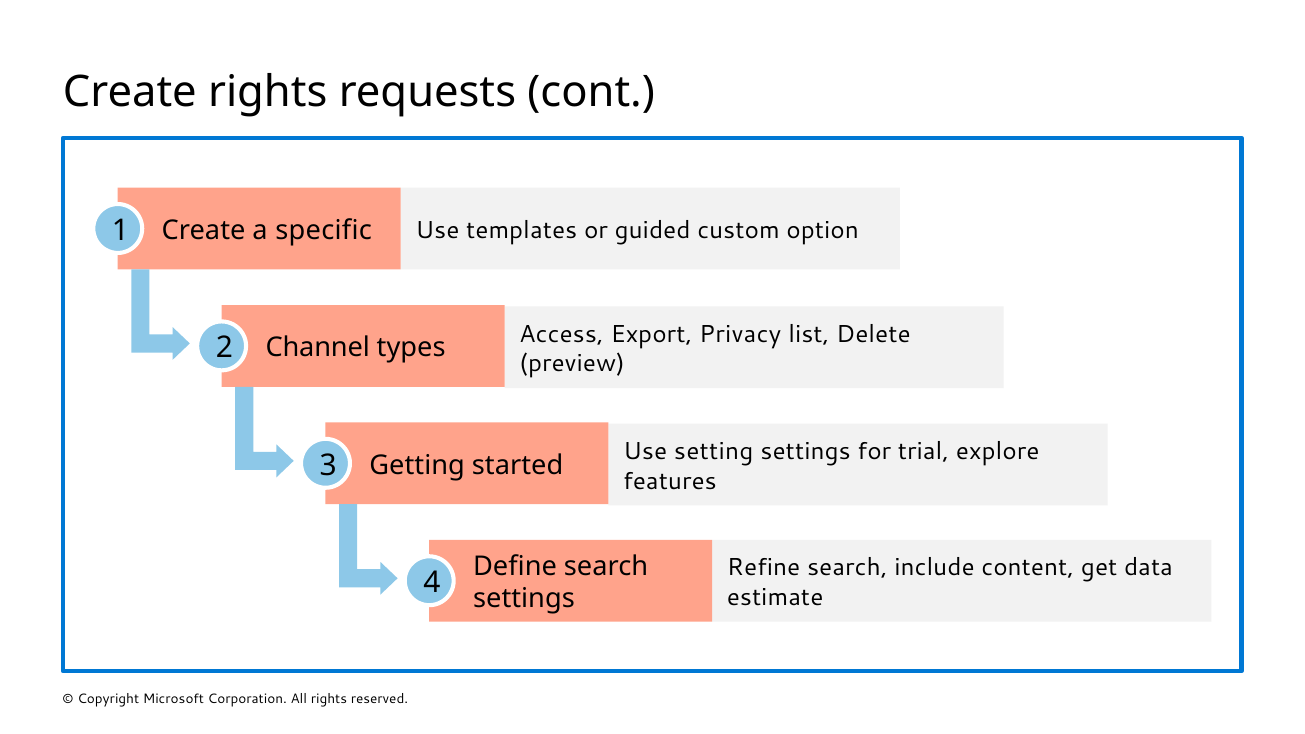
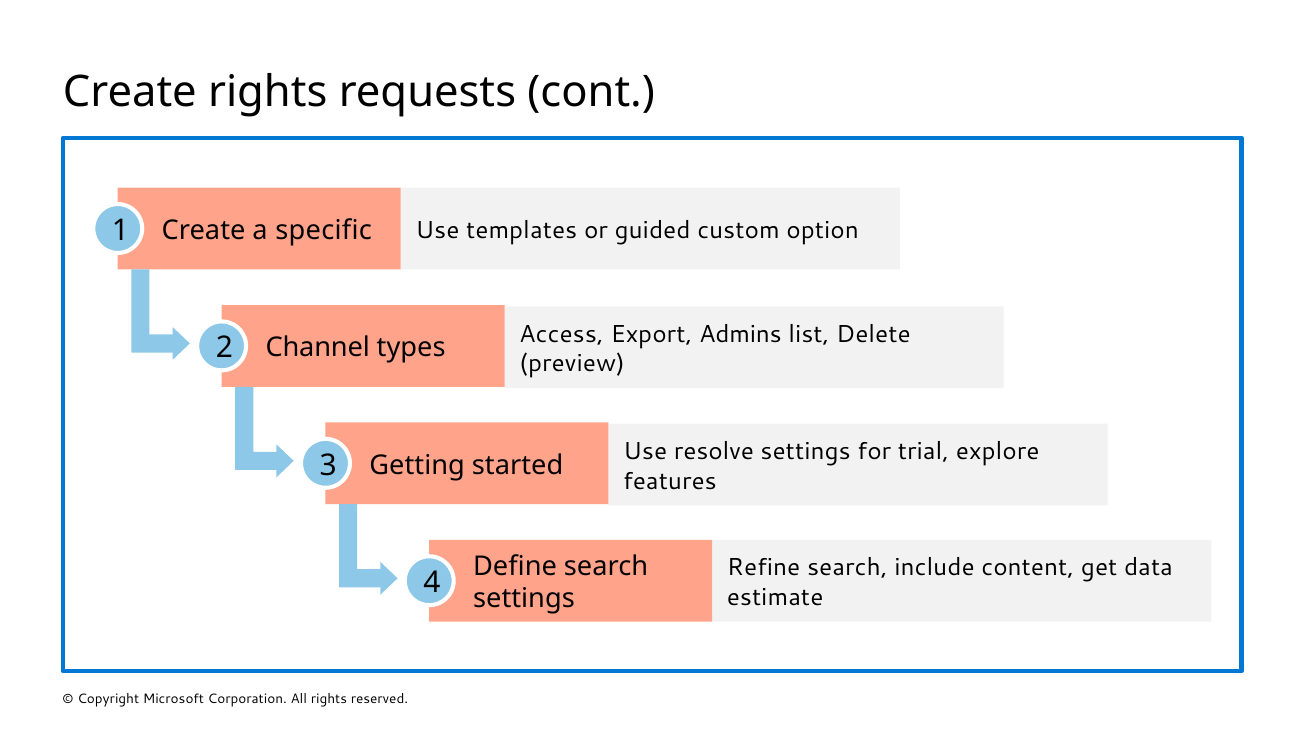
Privacy: Privacy -> Admins
setting: setting -> resolve
